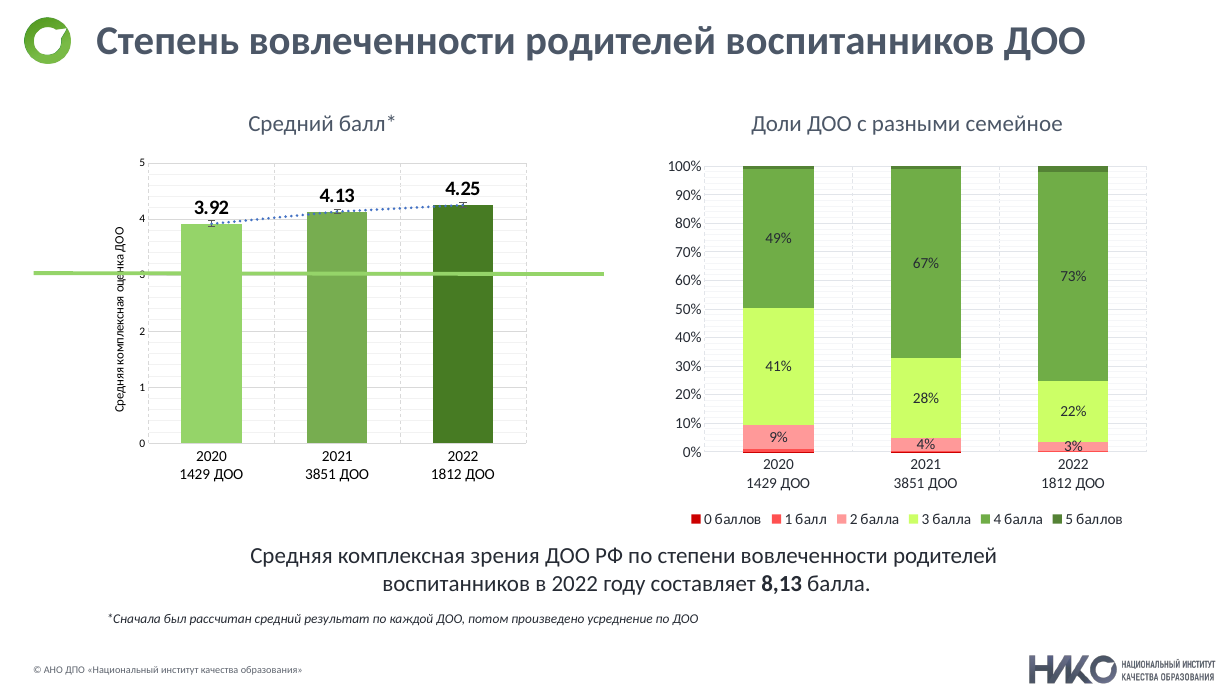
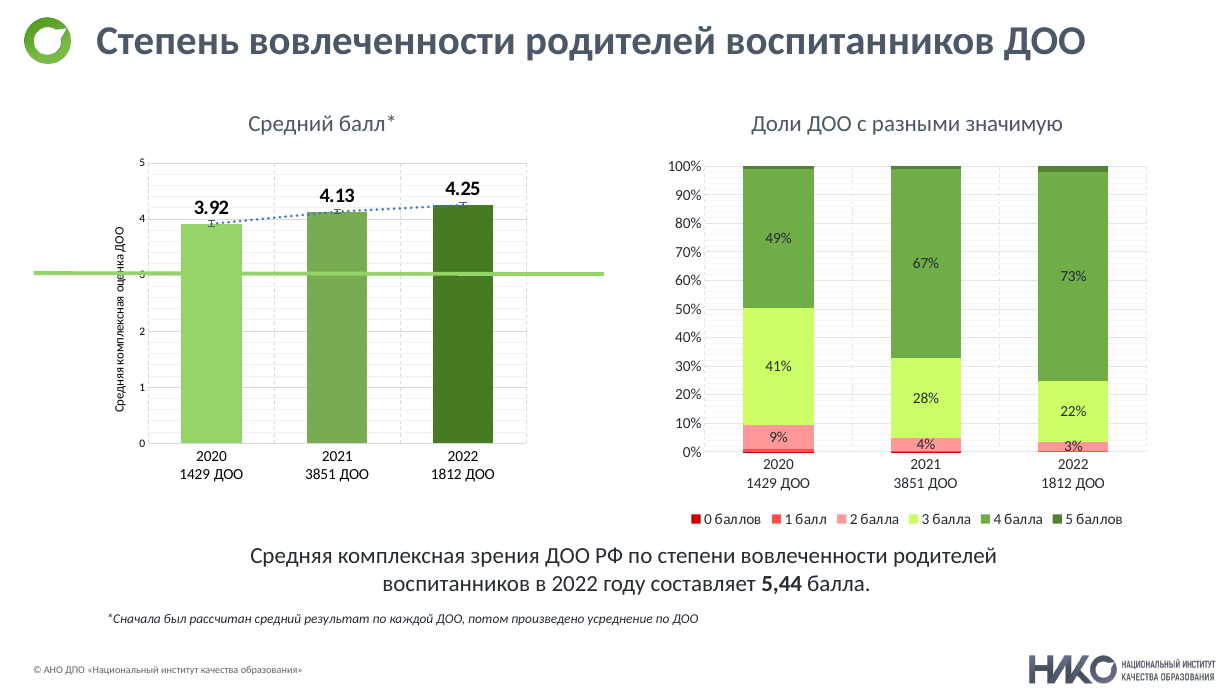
семейное: семейное -> значимую
8,13: 8,13 -> 5,44
